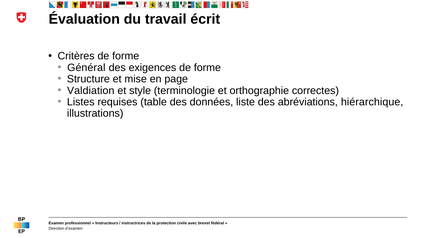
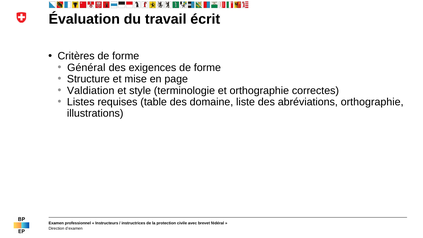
données: données -> domaine
abréviations hiérarchique: hiérarchique -> orthographie
